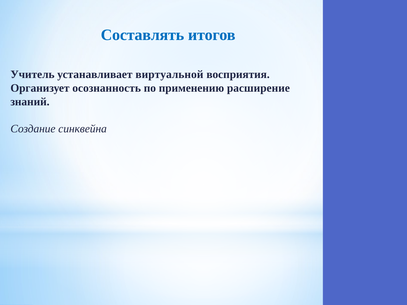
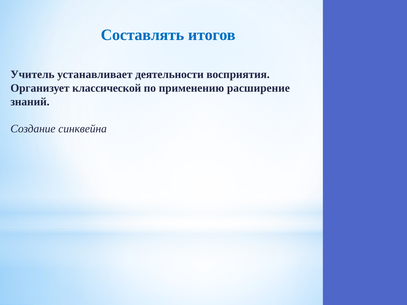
виртуальной: виртуальной -> деятельности
осознанность: осознанность -> классической
